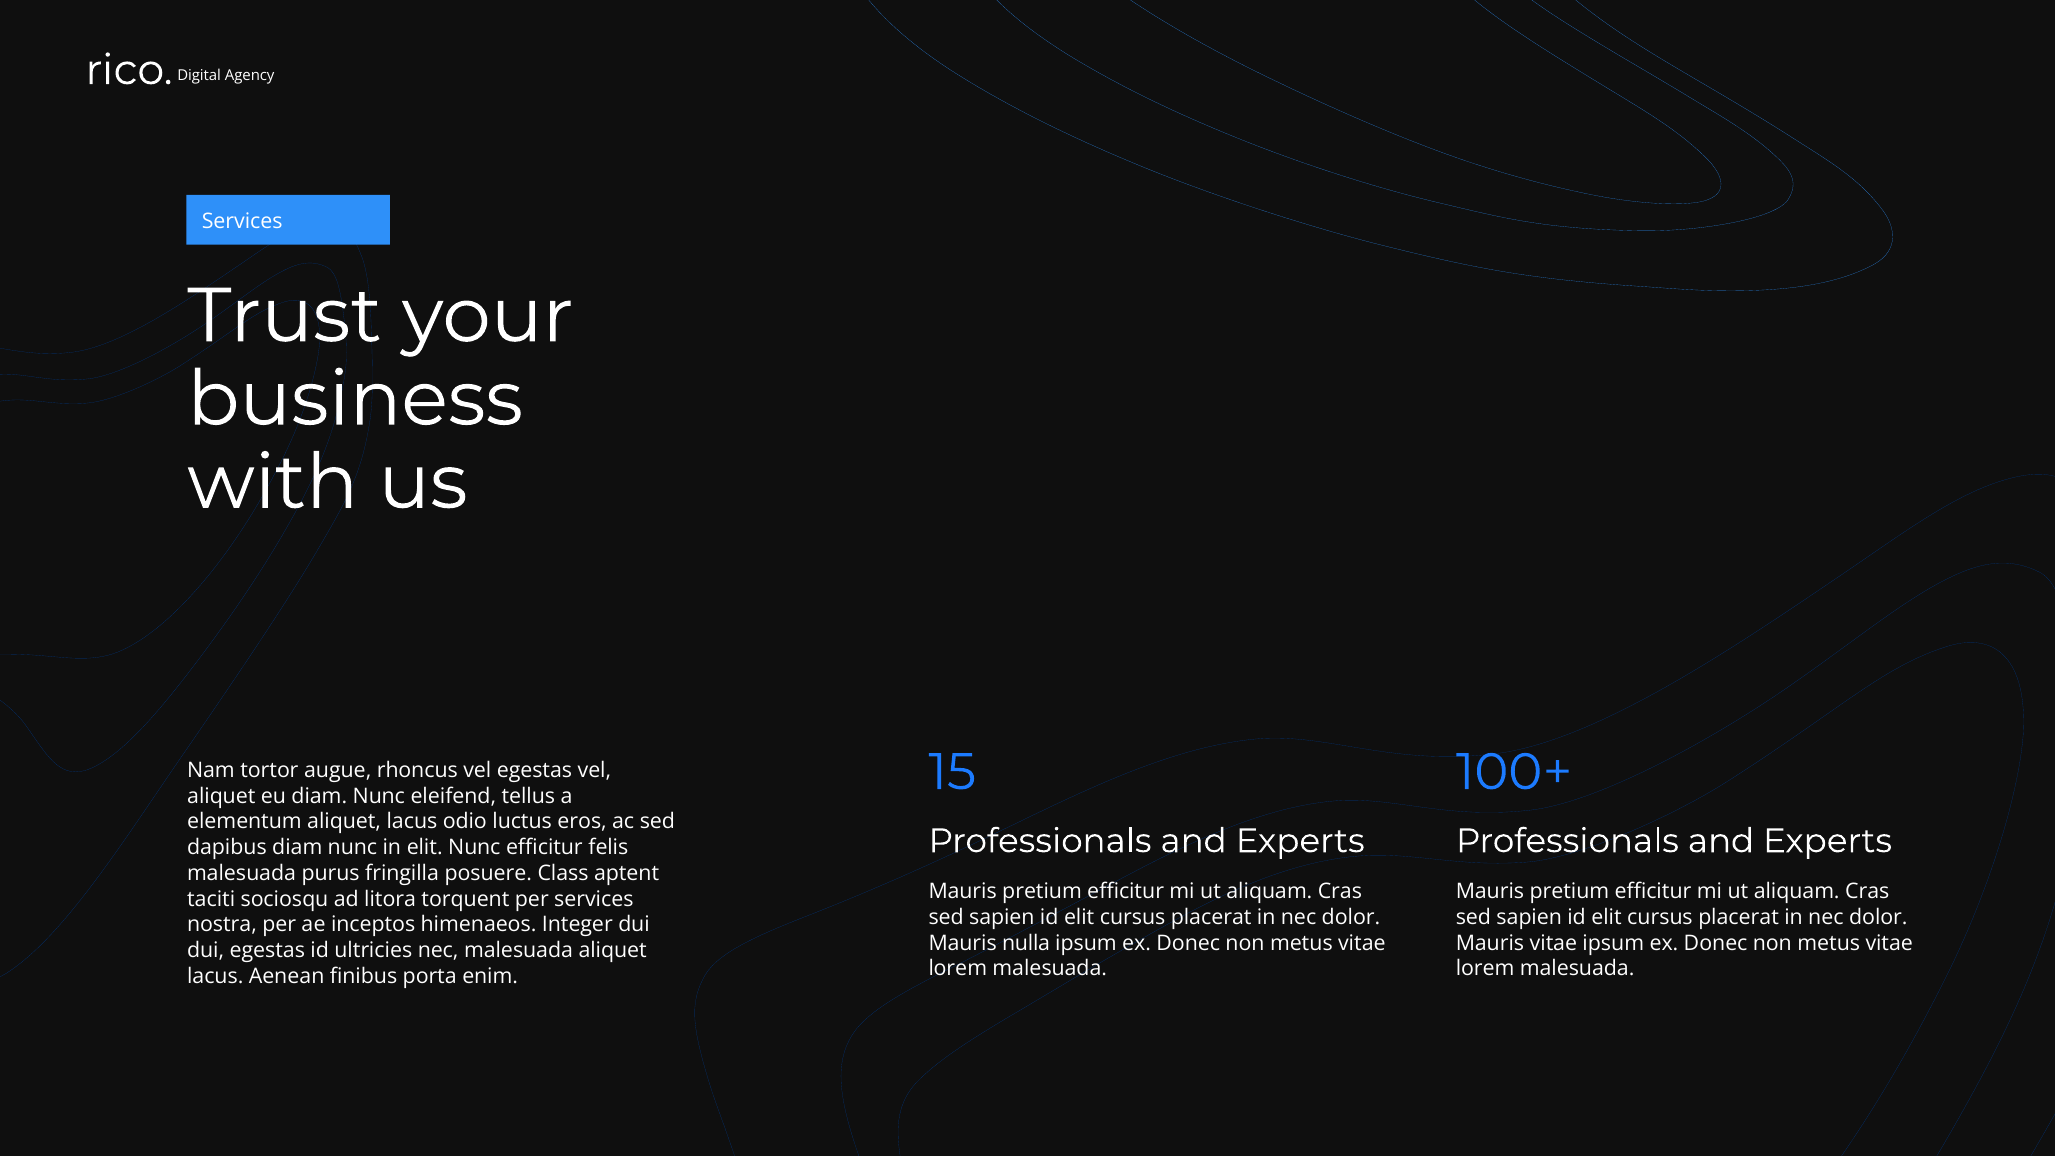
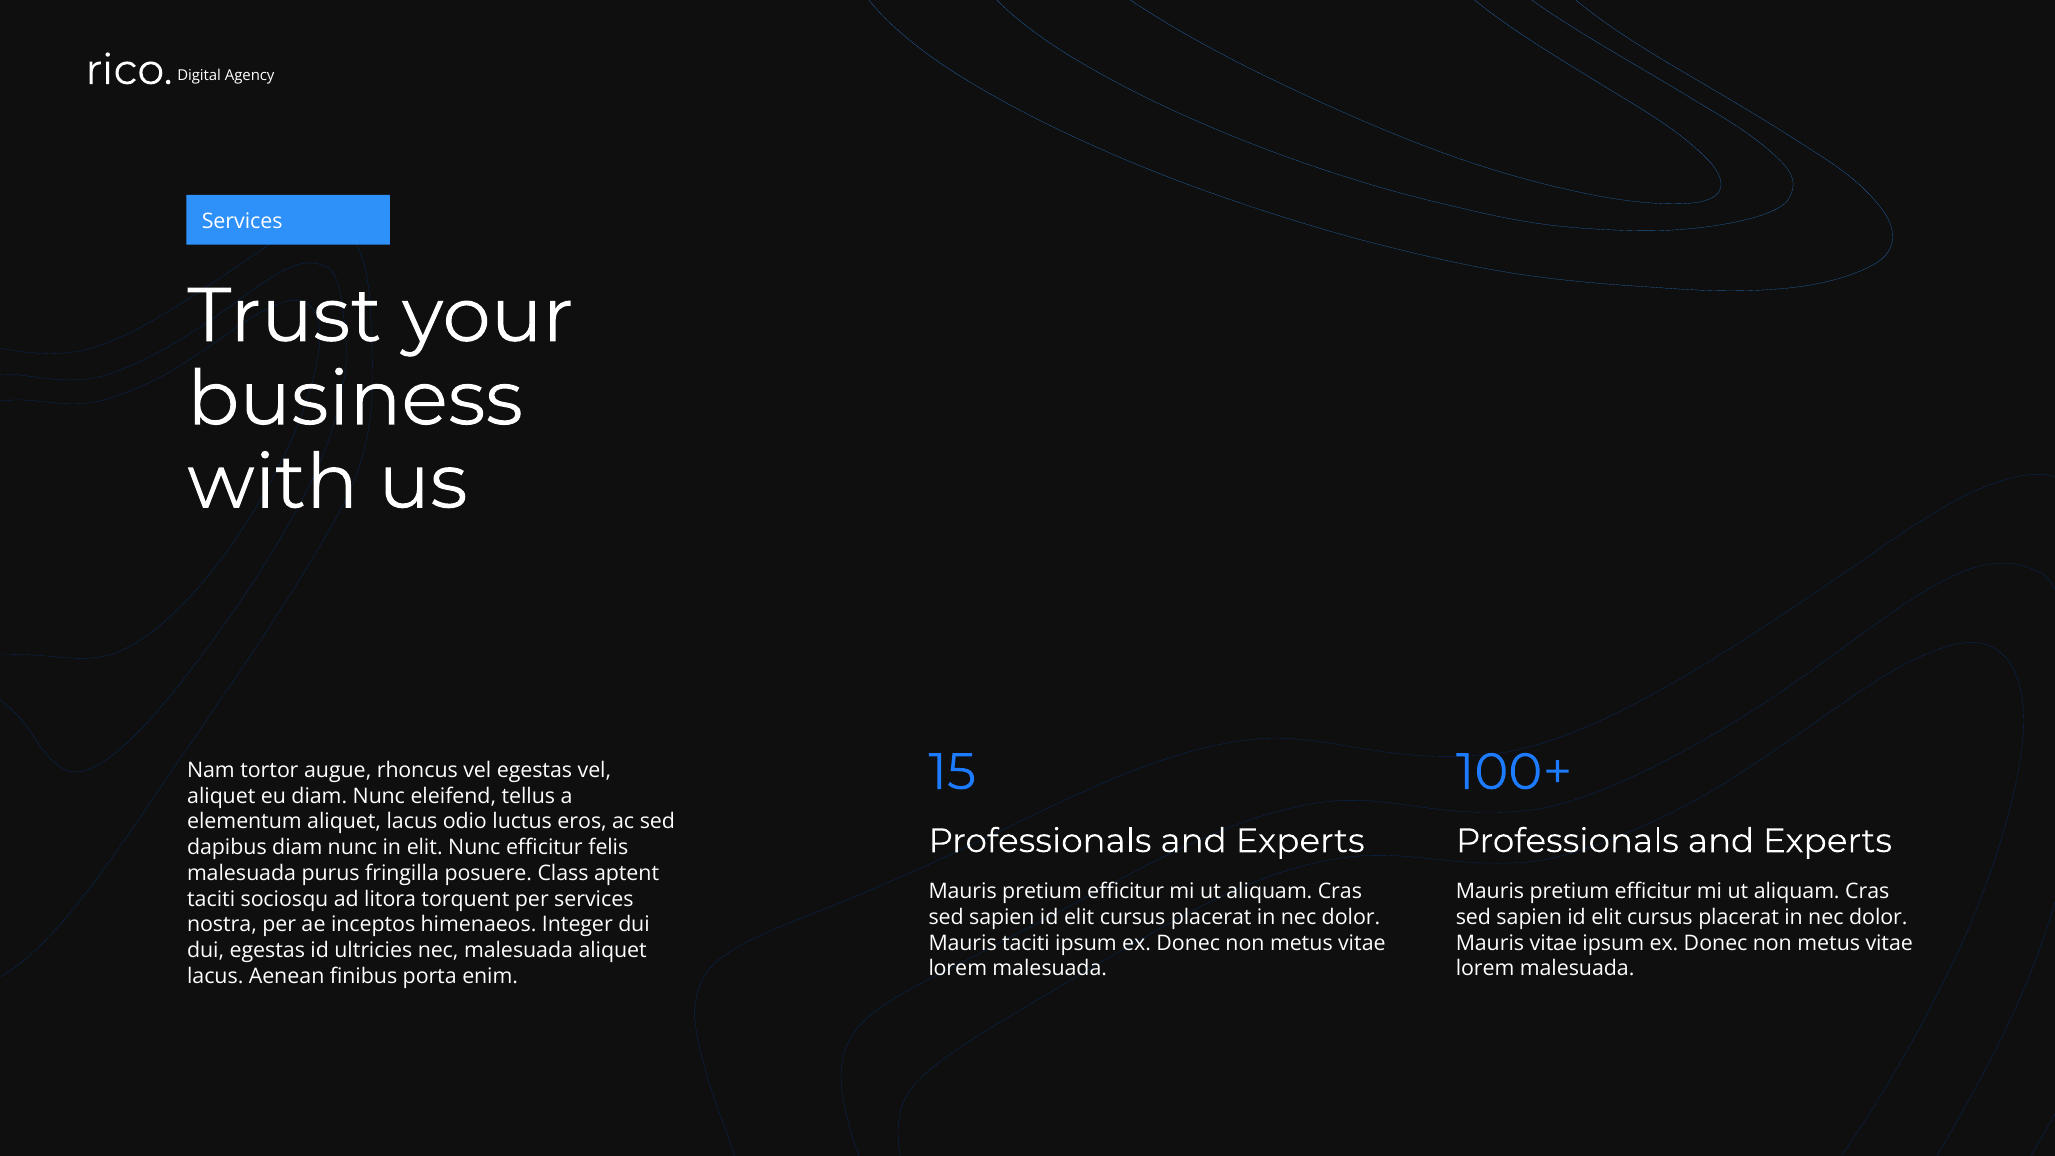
Mauris nulla: nulla -> taciti
